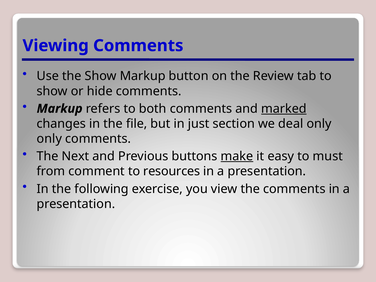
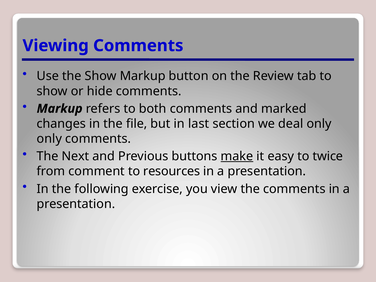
marked underline: present -> none
just: just -> last
must: must -> twice
